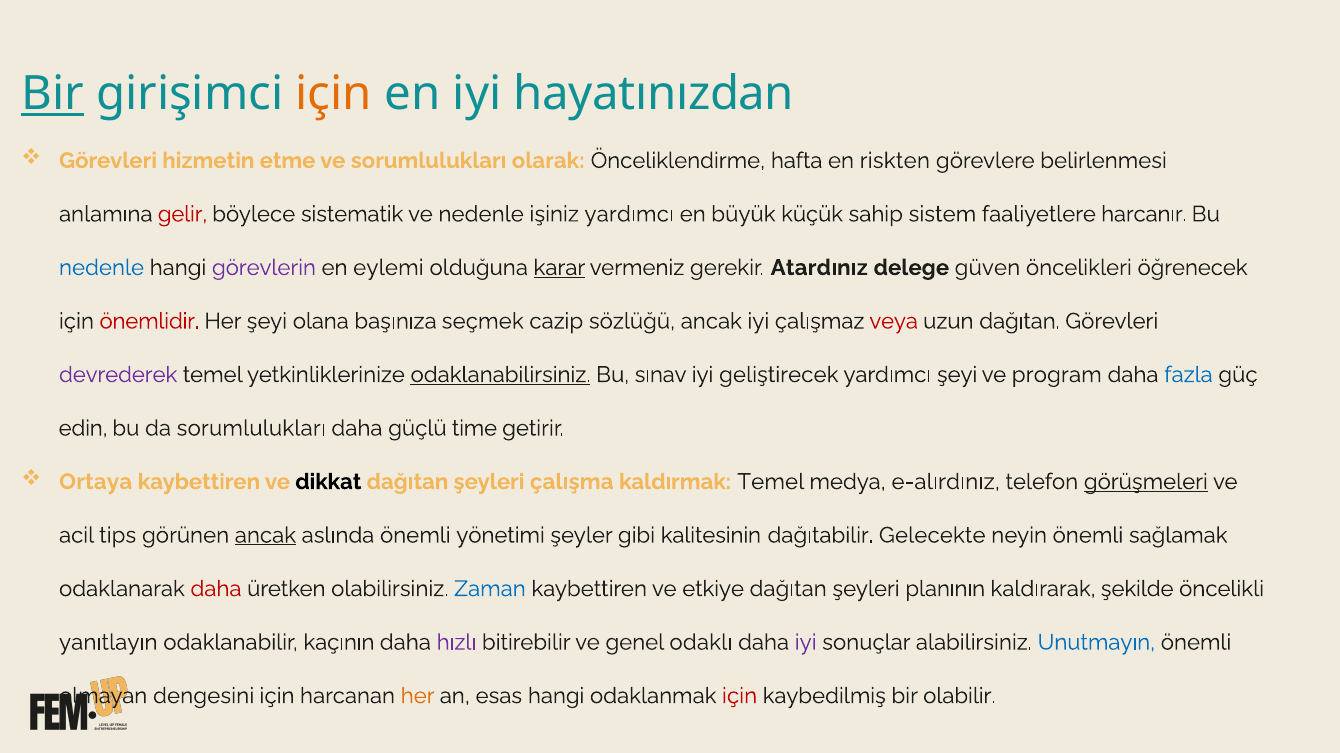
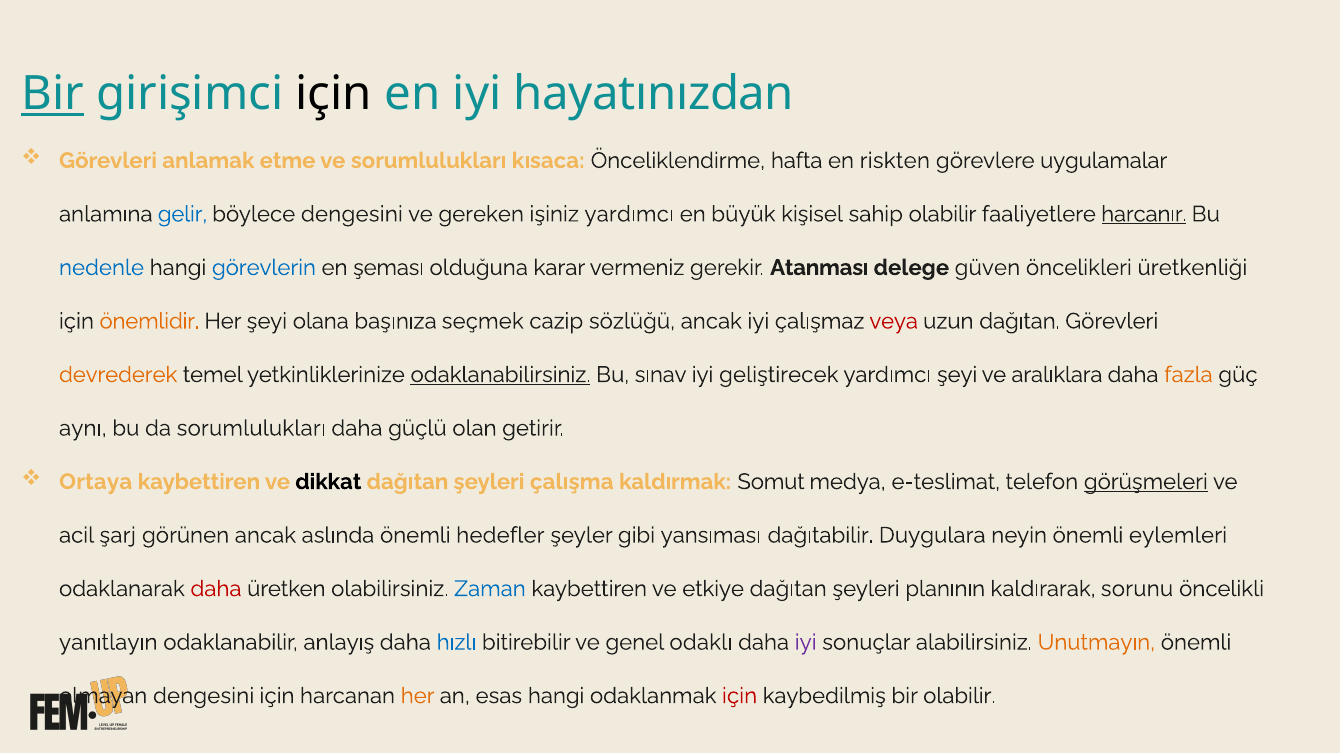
için at (334, 94) colour: orange -> black
hizmetin: hizmetin -> anlamak
olarak: olarak -> kısaca
belirlenmesi: belirlenmesi -> uygulamalar
gelir colour: red -> blue
böylece sistematik: sistematik -> dengesini
ve nedenle: nedenle -> gereken
küçük: küçük -> kişisel
sahip sistem: sistem -> olabilir
harcanır underline: none -> present
görevlerin colour: purple -> blue
eylemi: eylemi -> şeması
karar underline: present -> none
Atardınız: Atardınız -> Atanması
öğrenecek: öğrenecek -> üretkenliği
önemlidir colour: red -> orange
devrederek colour: purple -> orange
program: program -> aralıklara
fazla colour: blue -> orange
edin: edin -> aynı
time: time -> olan
kaldırmak Temel: Temel -> Somut
e-alırdınız: e-alırdınız -> e-teslimat
tips: tips -> şarj
ancak at (265, 536) underline: present -> none
yönetimi: yönetimi -> hedefler
kalitesinin: kalitesinin -> yansıması
Gelecekte: Gelecekte -> Duygulara
sağlamak: sağlamak -> eylemleri
şekilde: şekilde -> sorunu
kaçının: kaçının -> anlayış
hızlı colour: purple -> blue
Unutmayın colour: blue -> orange
